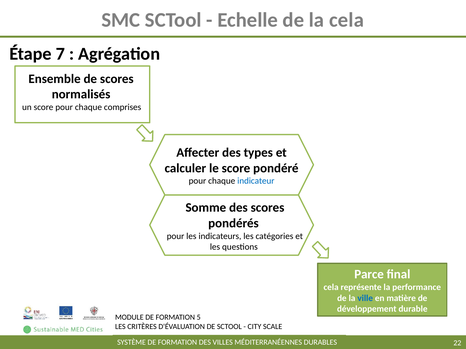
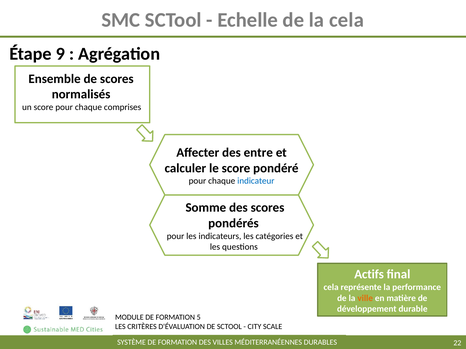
7: 7 -> 9
types: types -> entre
Parce: Parce -> Actifs
ville colour: blue -> orange
